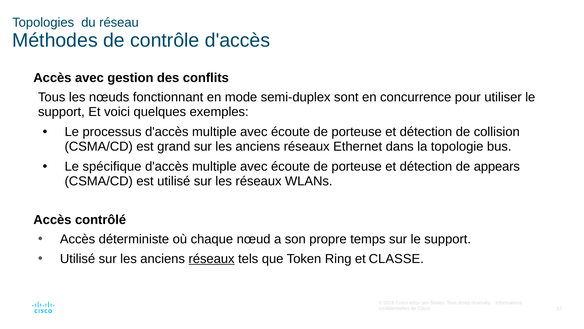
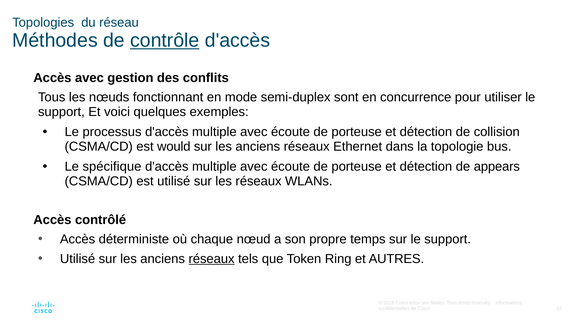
contrôle underline: none -> present
grand: grand -> would
CLASSE: CLASSE -> AUTRES
